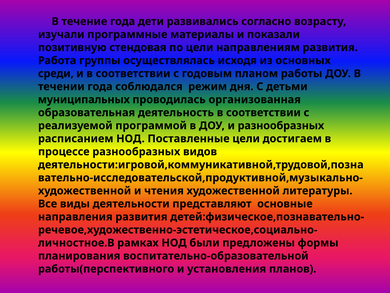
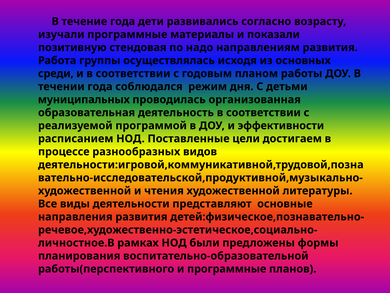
по цели: цели -> надо
и разнообразных: разнообразных -> эффективности
и установления: установления -> программные
